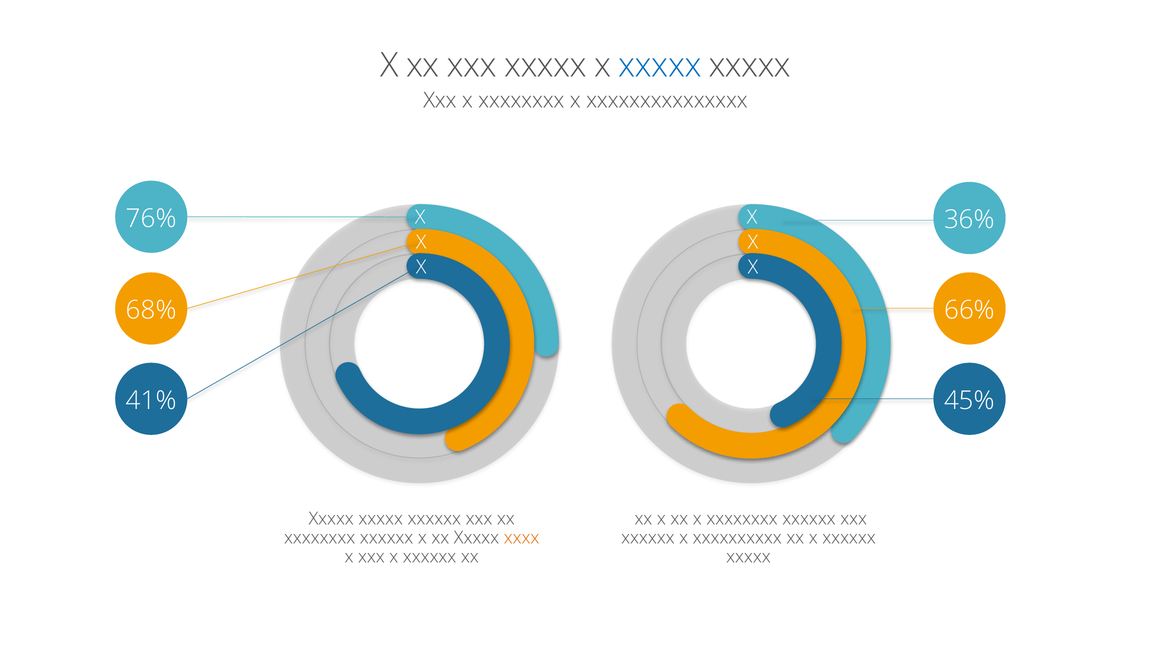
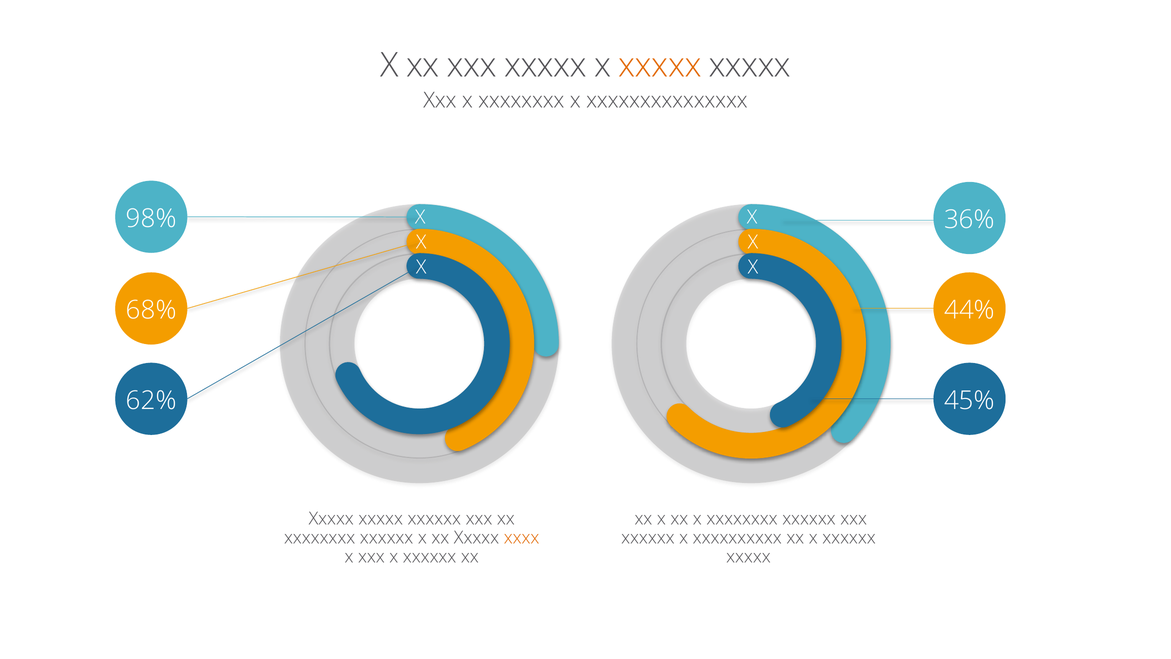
xxxxx at (660, 65) colour: blue -> orange
76%: 76% -> 98%
66%: 66% -> 44%
41%: 41% -> 62%
